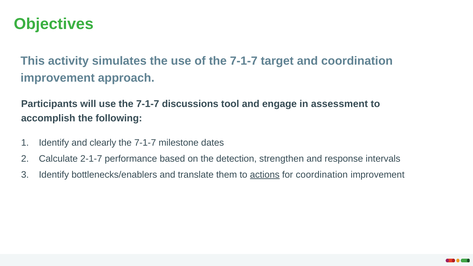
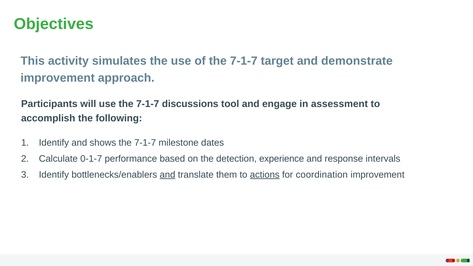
and coordination: coordination -> demonstrate
clearly: clearly -> shows
2-1-7: 2-1-7 -> 0-1-7
strengthen: strengthen -> experience
and at (168, 175) underline: none -> present
